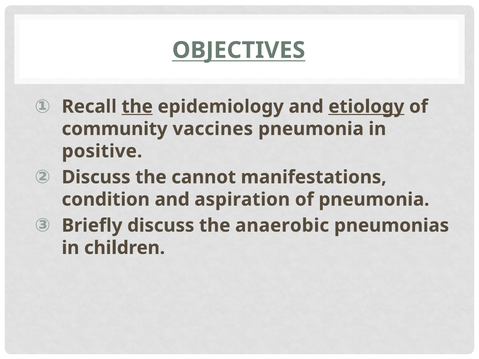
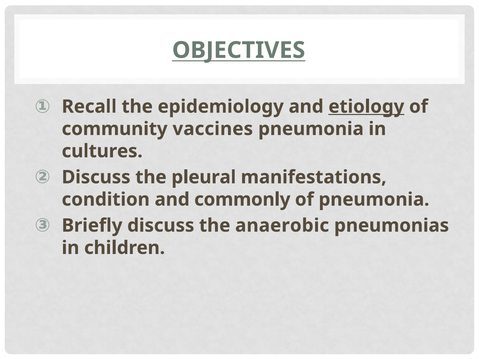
the at (137, 107) underline: present -> none
positive: positive -> cultures
cannot: cannot -> pleural
aspiration: aspiration -> commonly
